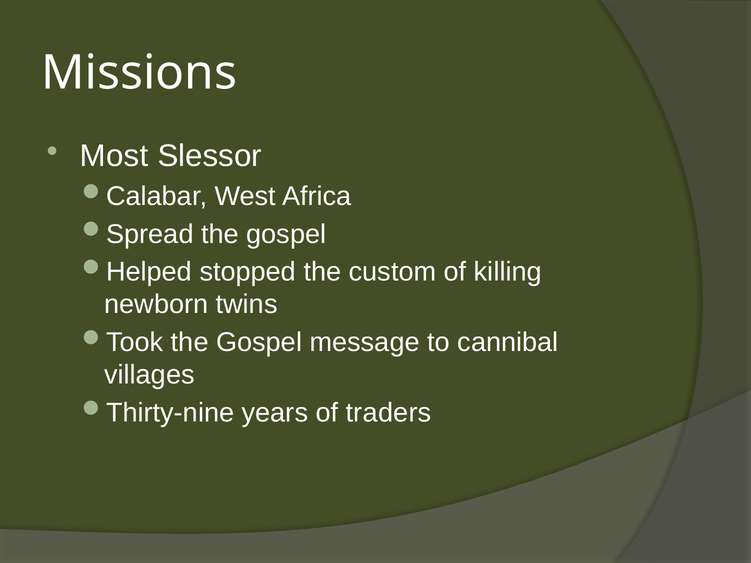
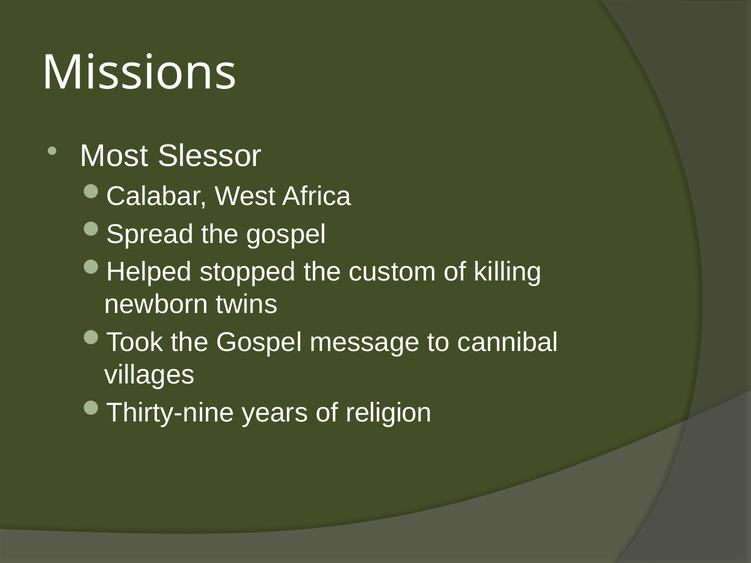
traders: traders -> religion
